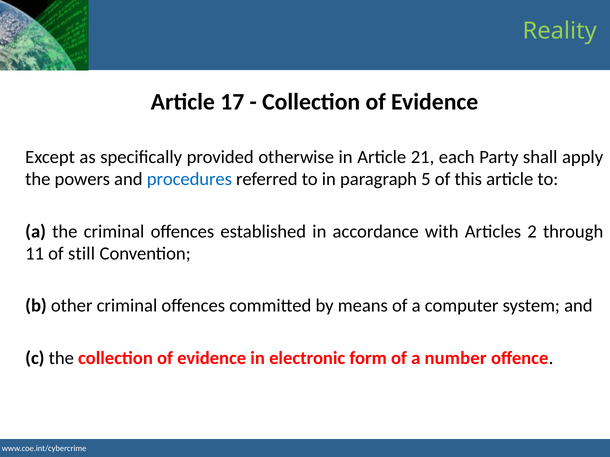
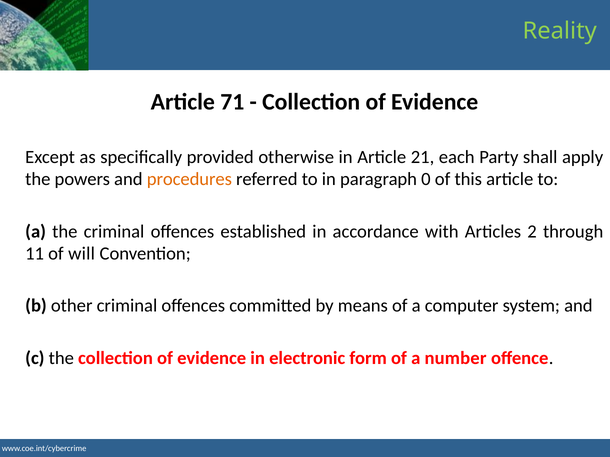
17: 17 -> 71
procedures colour: blue -> orange
5: 5 -> 0
still: still -> will
